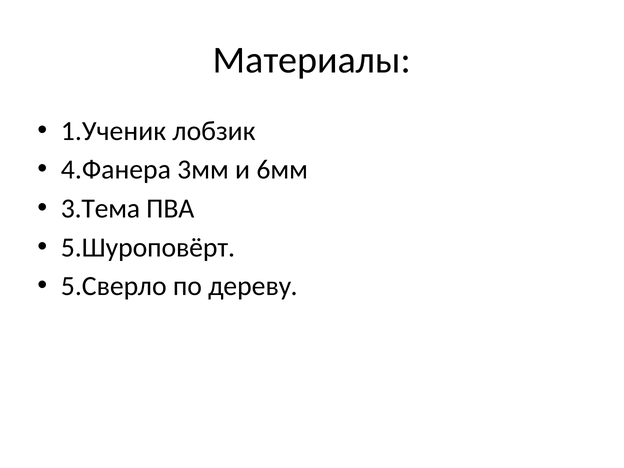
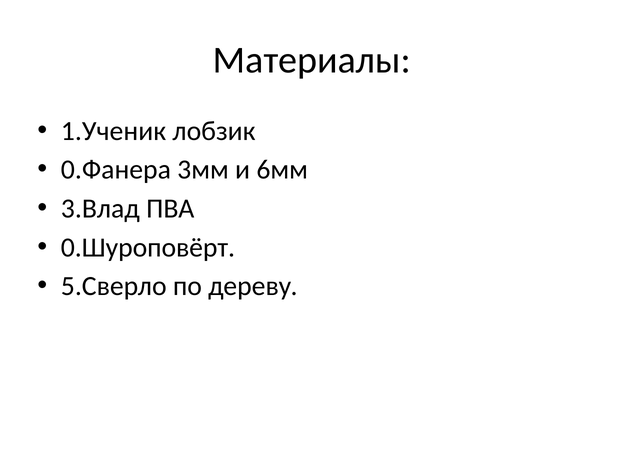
4.Фанера: 4.Фанера -> 0.Фанера
3.Тема: 3.Тема -> 3.Влад
5.Шуроповёрт: 5.Шуроповёрт -> 0.Шуроповёрт
